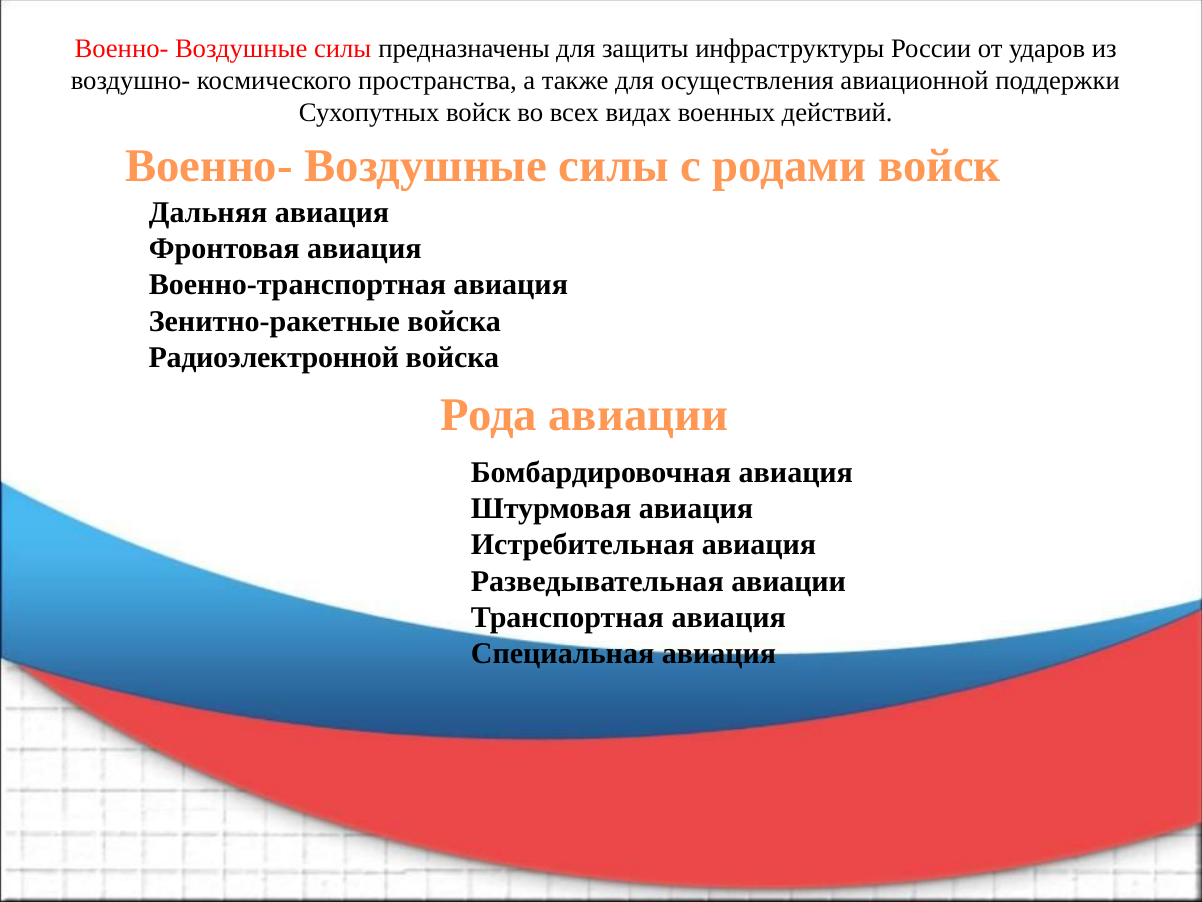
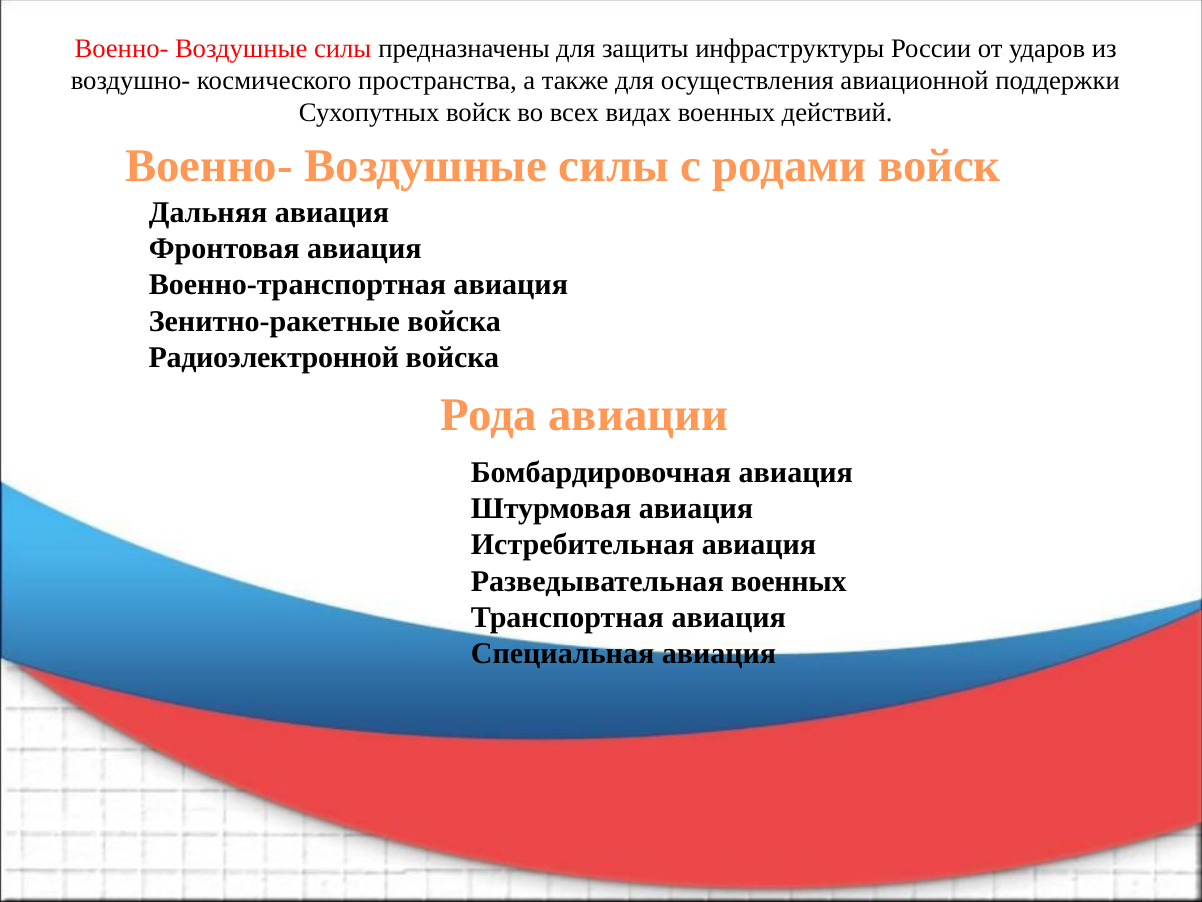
Разведывательная авиации: авиации -> военных
